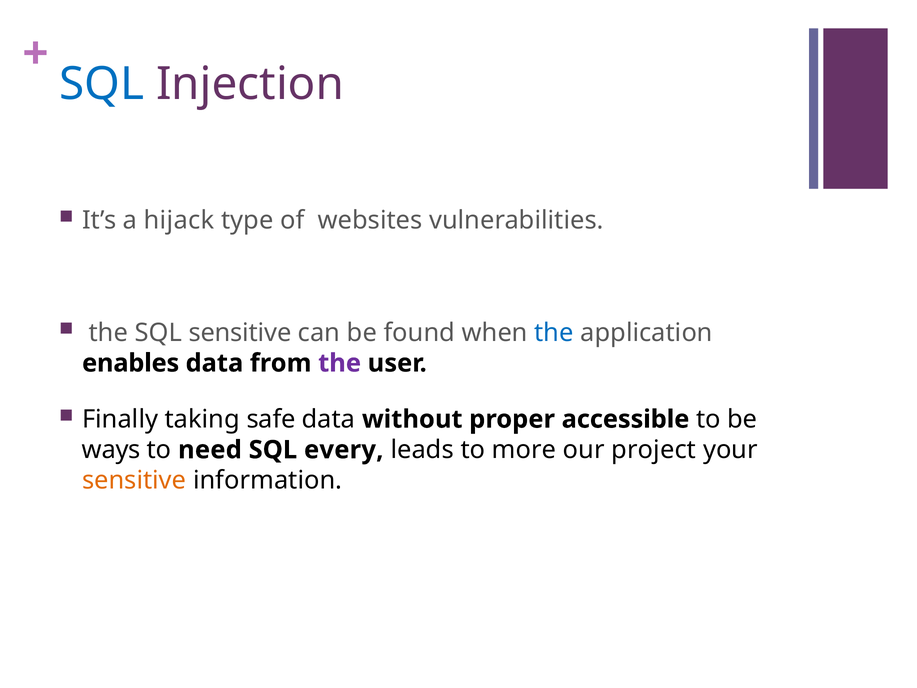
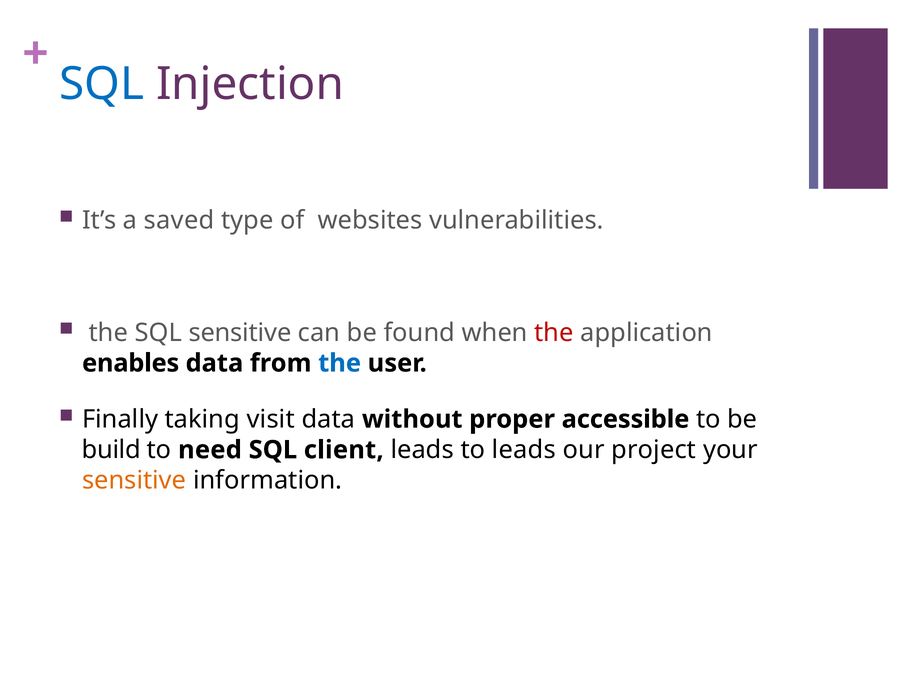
hijack: hijack -> saved
the at (554, 332) colour: blue -> red
the at (340, 363) colour: purple -> blue
safe: safe -> visit
ways: ways -> build
every: every -> client
to more: more -> leads
